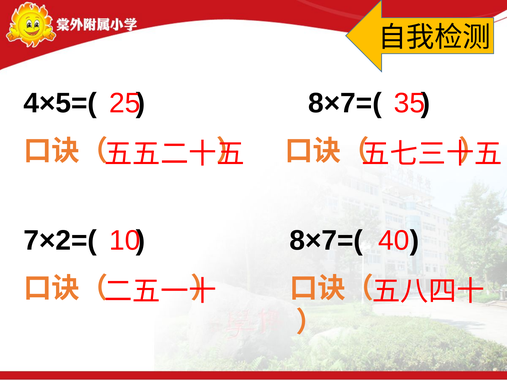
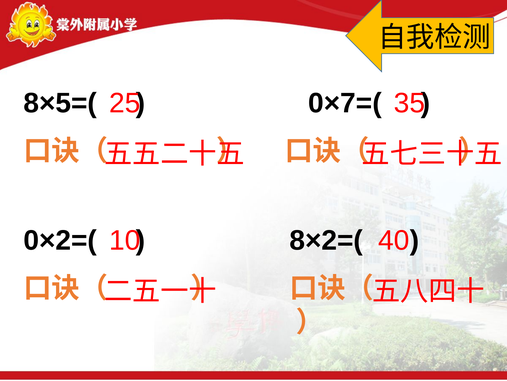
4×5=(: 4×5=( -> 8×5=(
8×7=( at (345, 103): 8×7=( -> 0×7=(
7×2=(: 7×2=( -> 0×2=(
8×7=( at (326, 240): 8×7=( -> 8×2=(
